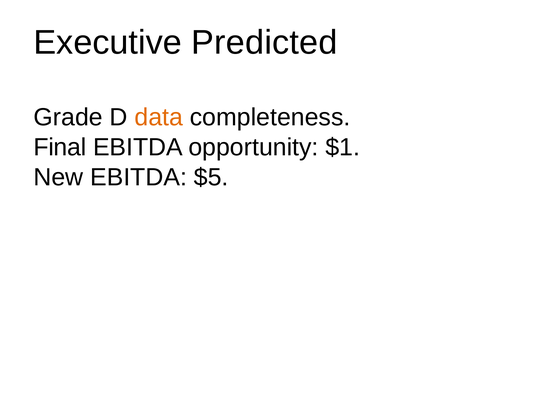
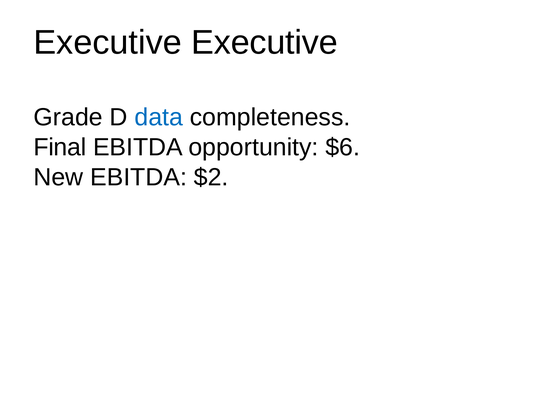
Executive Predicted: Predicted -> Executive
data colour: orange -> blue
$1: $1 -> $6
$5: $5 -> $2
